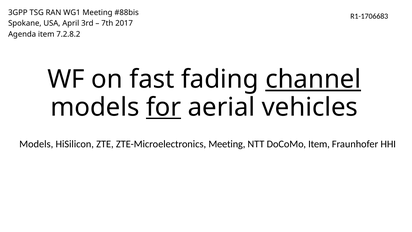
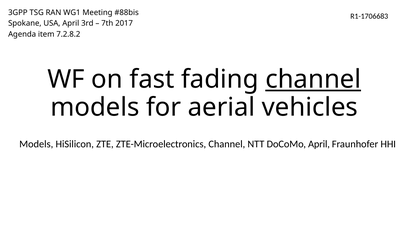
for underline: present -> none
ZTE-Microelectronics Meeting: Meeting -> Channel
DoCoMo Item: Item -> April
